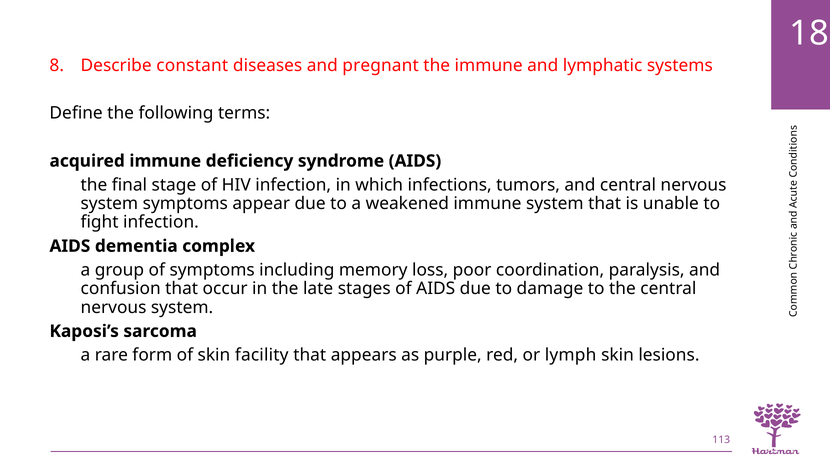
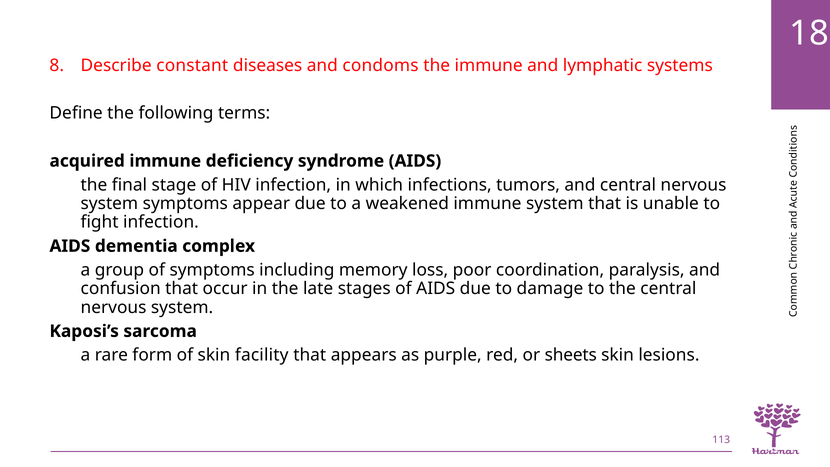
pregnant: pregnant -> condoms
lymph: lymph -> sheets
